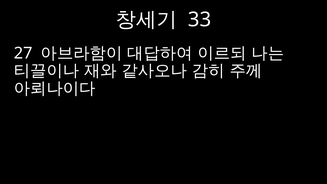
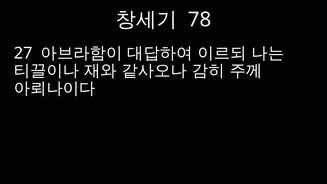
33: 33 -> 78
